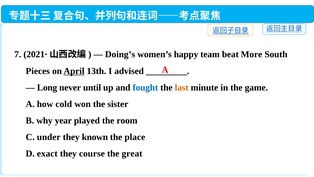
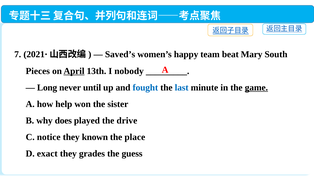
Doing’s: Doing’s -> Saved’s
More: More -> Mary
advised: advised -> nobody
last colour: orange -> blue
game underline: none -> present
cold: cold -> help
year: year -> does
room: room -> drive
under: under -> notice
course: course -> grades
great: great -> guess
